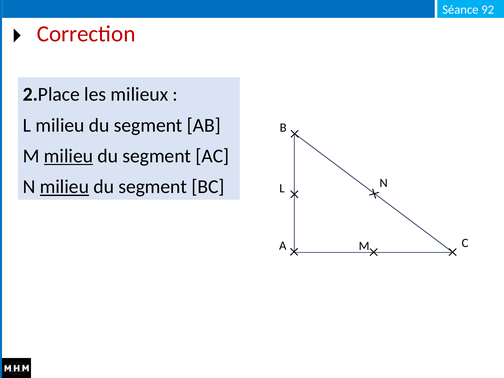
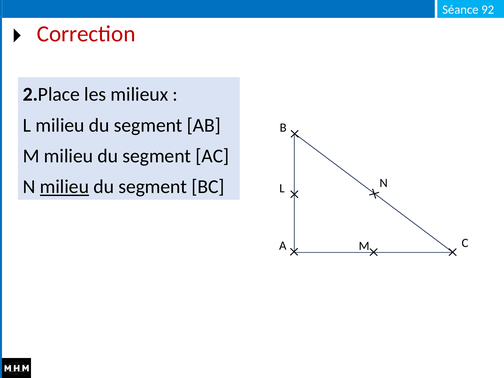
milieu at (69, 156) underline: present -> none
